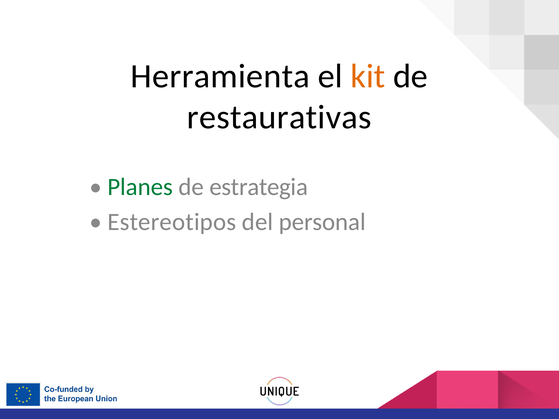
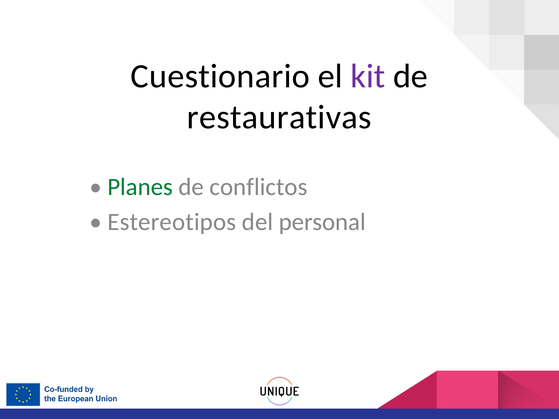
Herramienta: Herramienta -> Cuestionario
kit colour: orange -> purple
estrategia: estrategia -> conflictos
